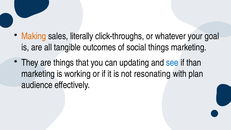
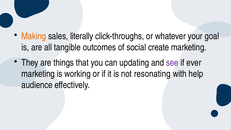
social things: things -> create
see colour: blue -> purple
than: than -> ever
plan: plan -> help
